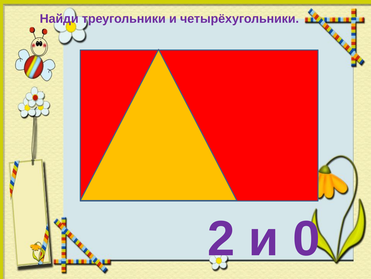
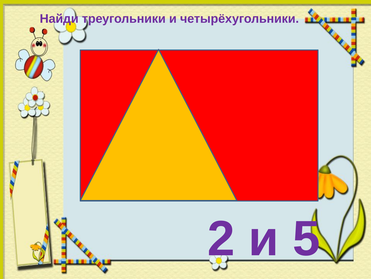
0: 0 -> 5
